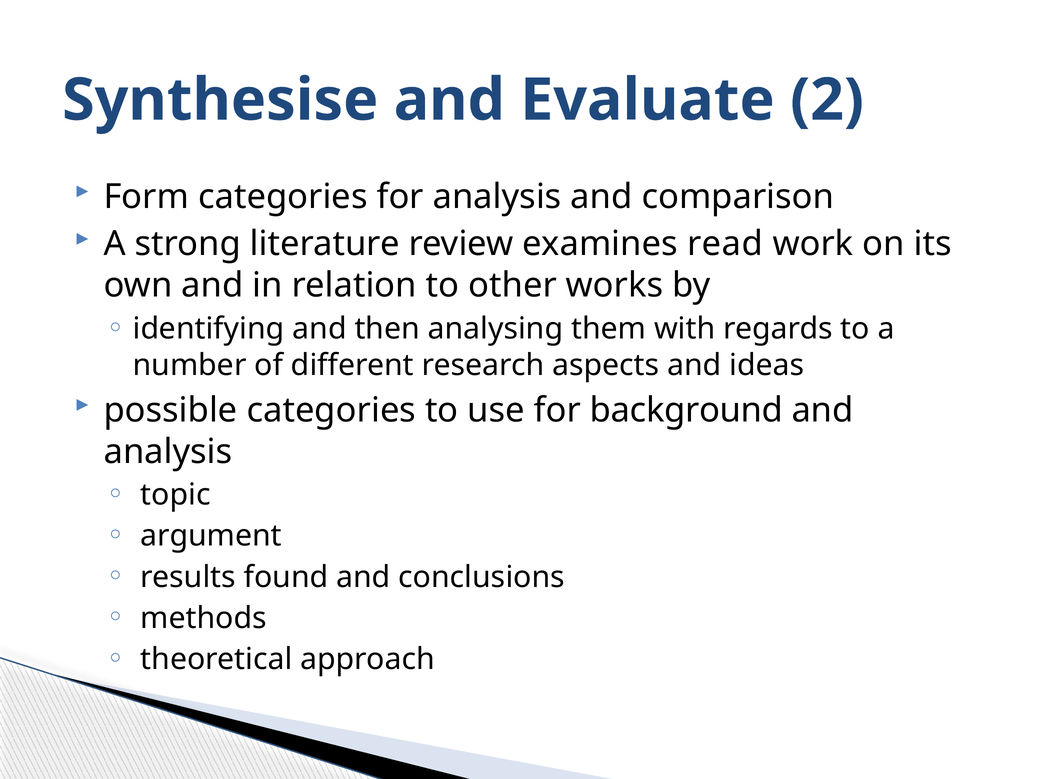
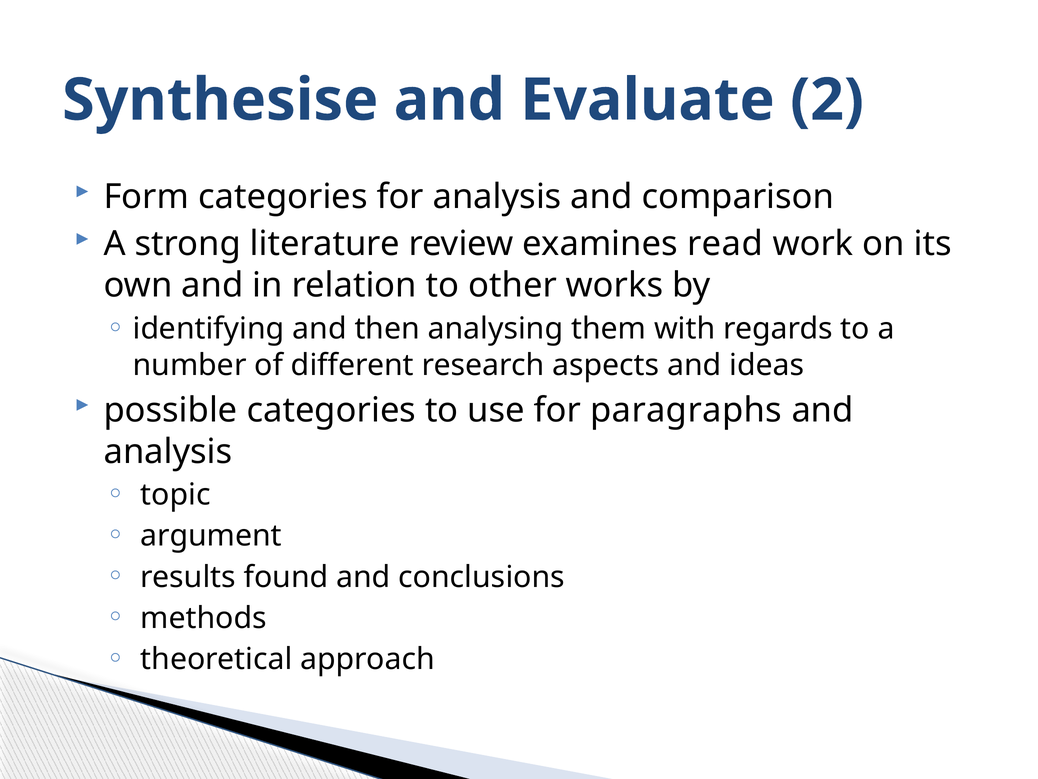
background: background -> paragraphs
